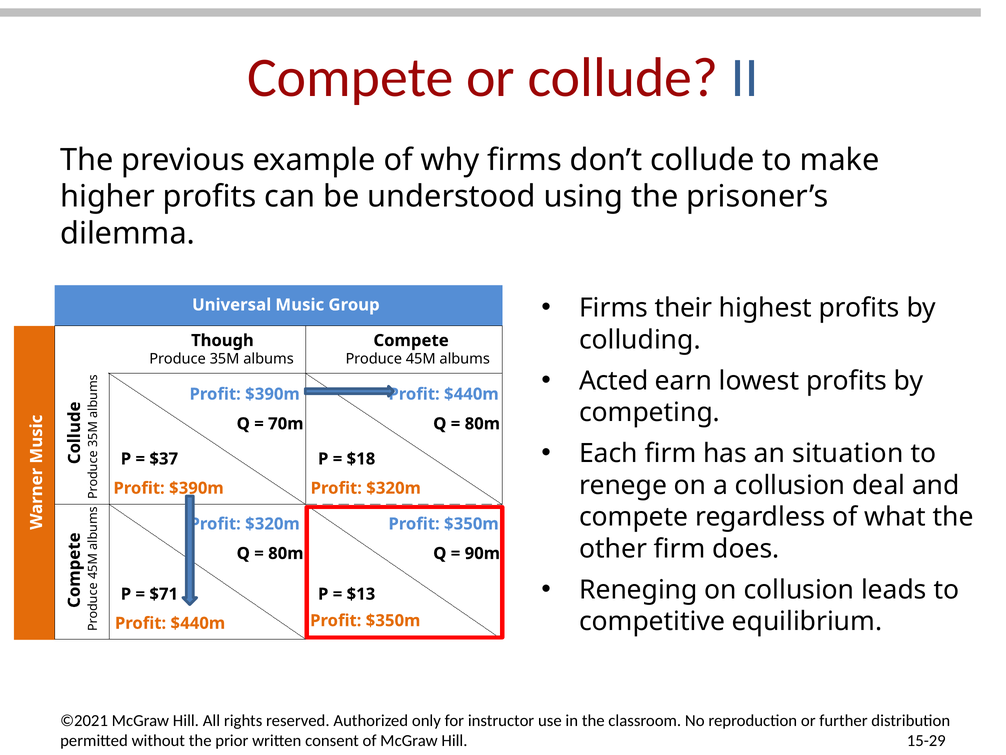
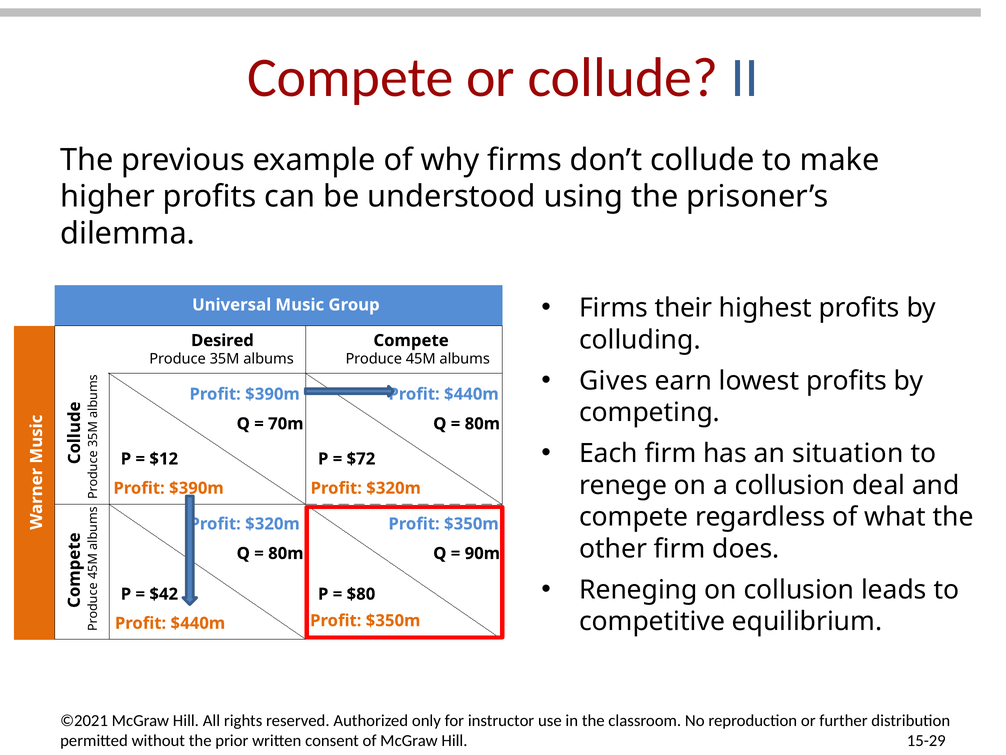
Though: Though -> Desired
Acted: Acted -> Gives
$37: $37 -> $12
$18: $18 -> $72
$71: $71 -> $42
$13: $13 -> $80
